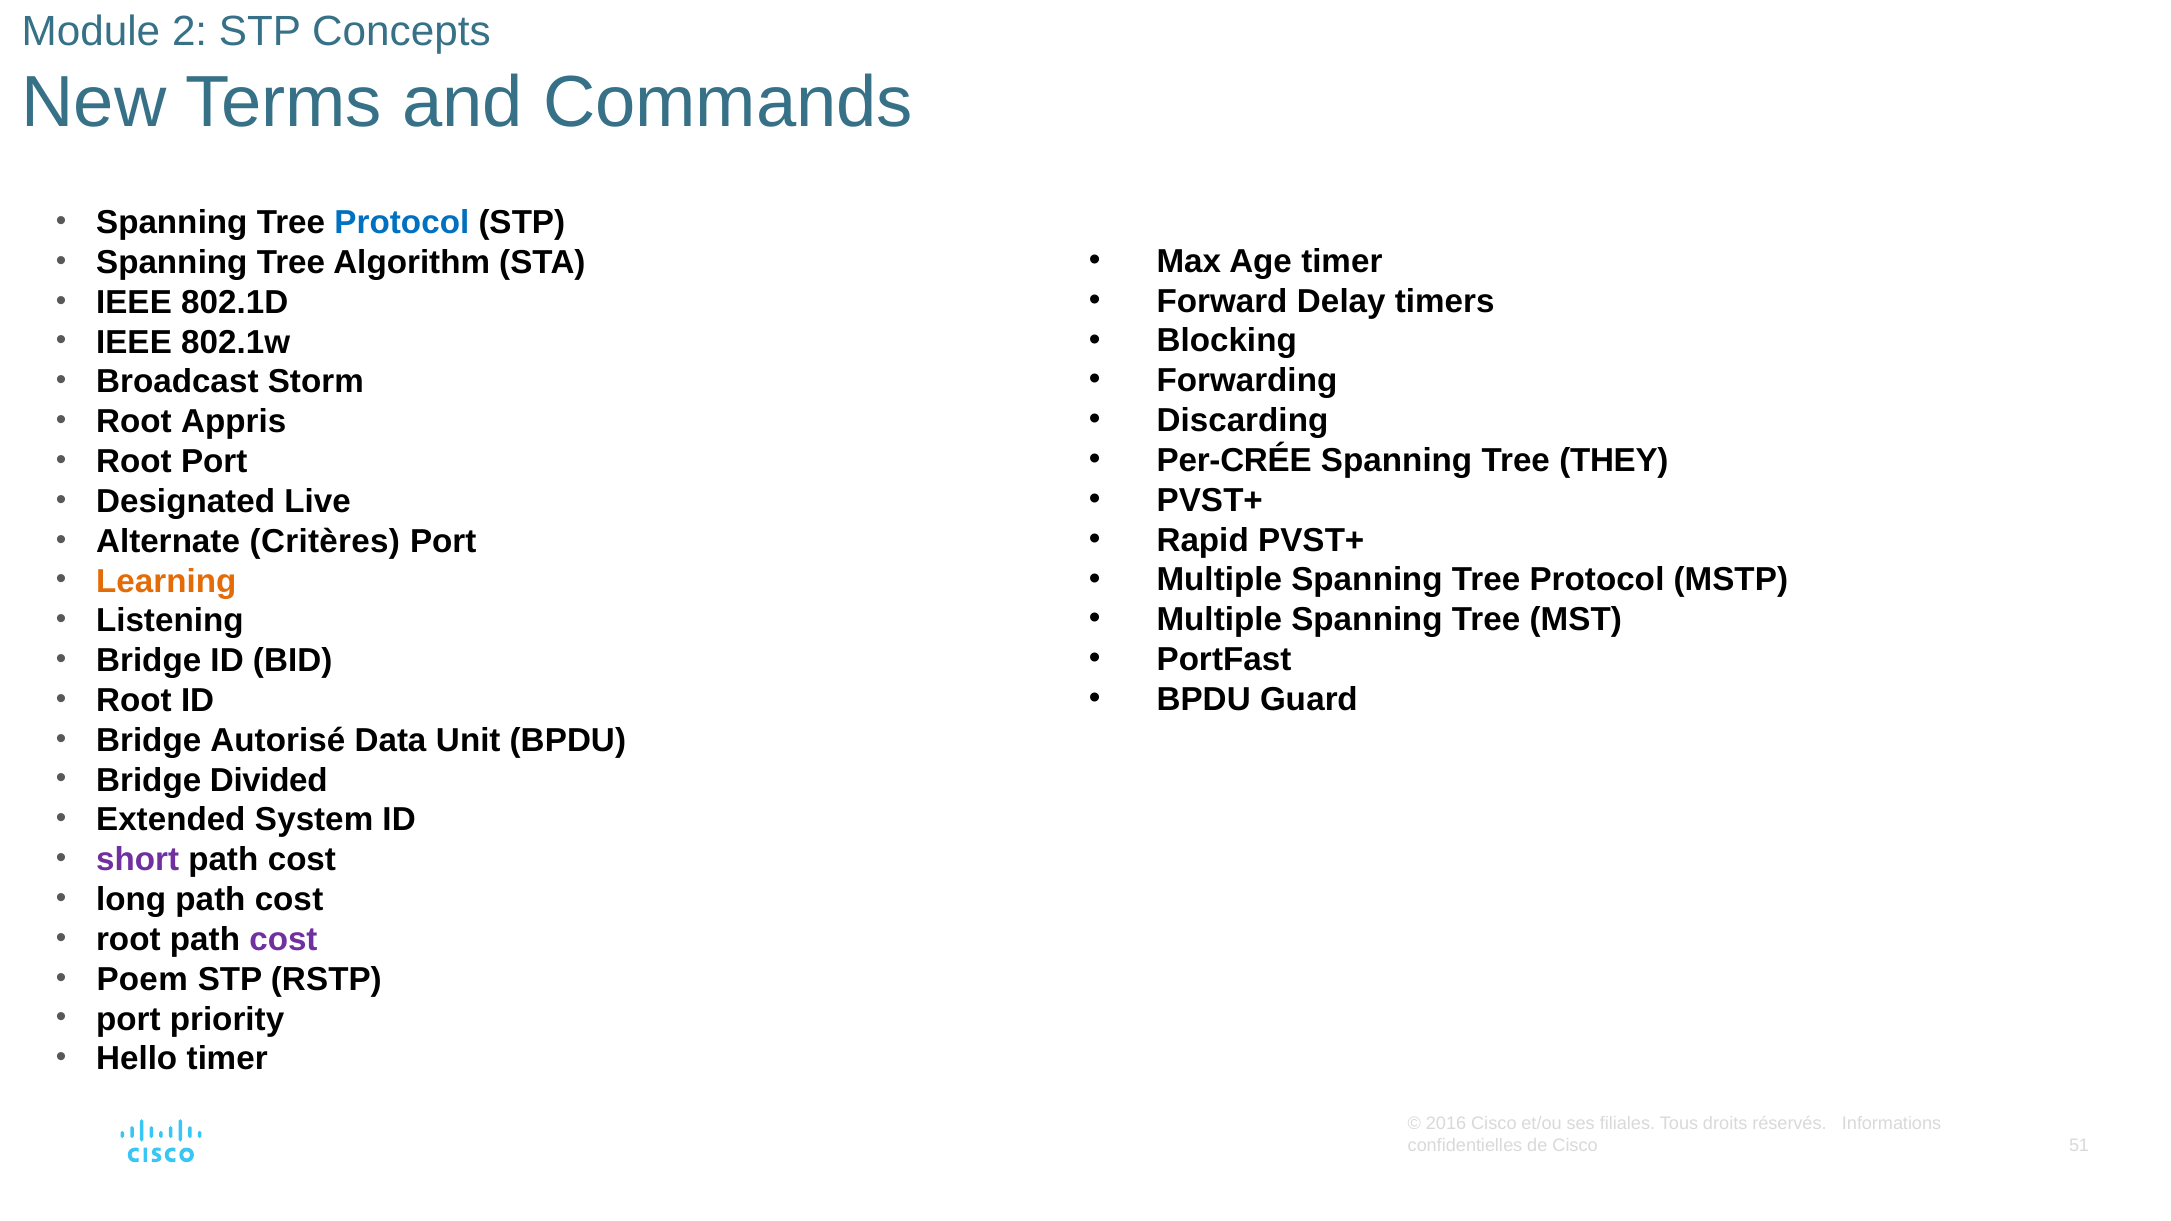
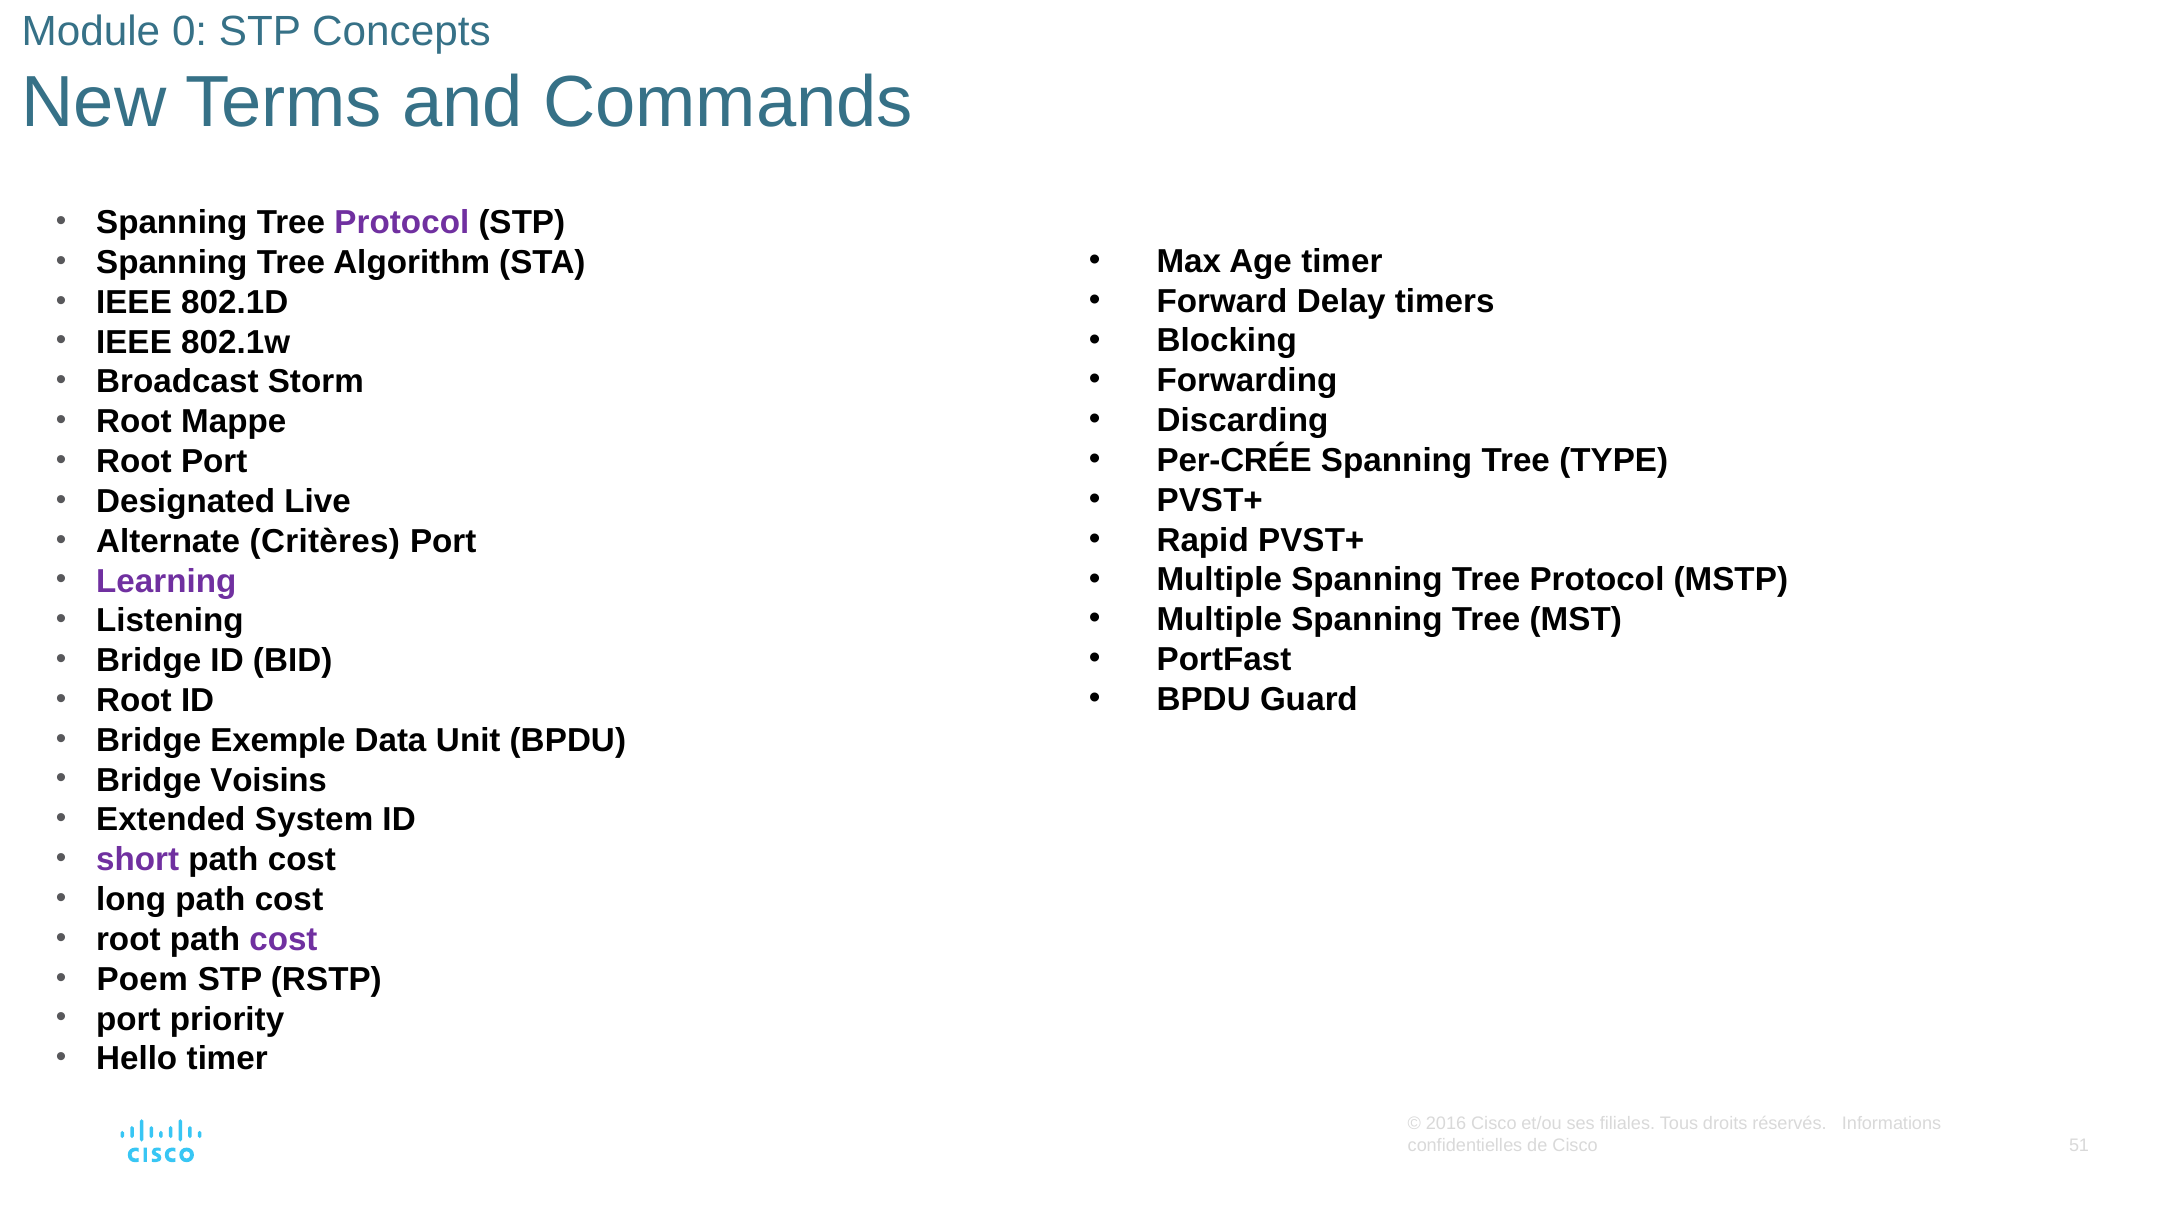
2: 2 -> 0
Protocol at (402, 223) colour: blue -> purple
Appris: Appris -> Mappe
THEY: THEY -> TYPE
Learning colour: orange -> purple
Autorisé: Autorisé -> Exemple
Divided: Divided -> Voisins
